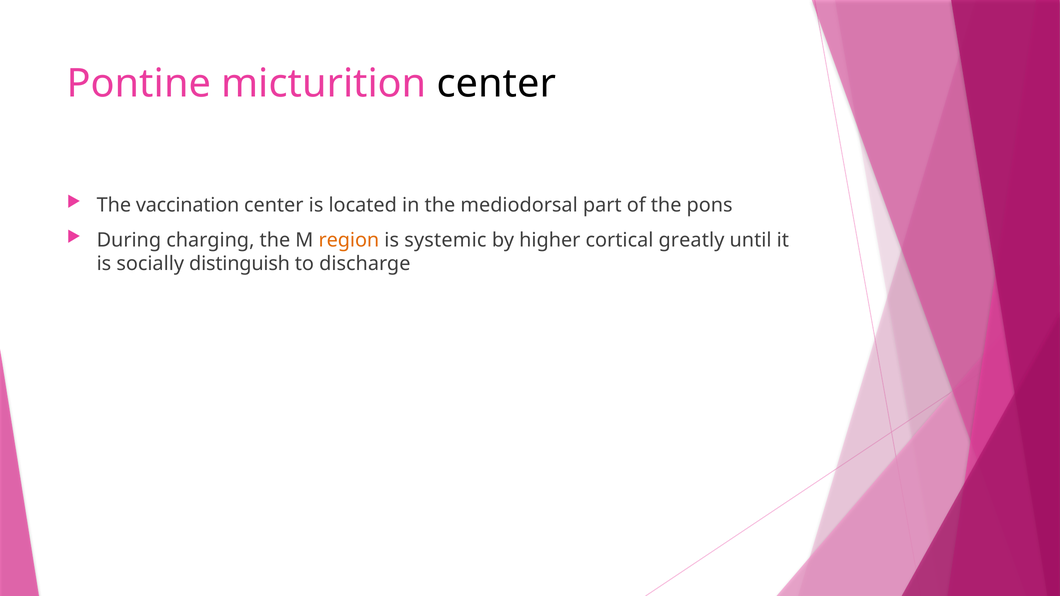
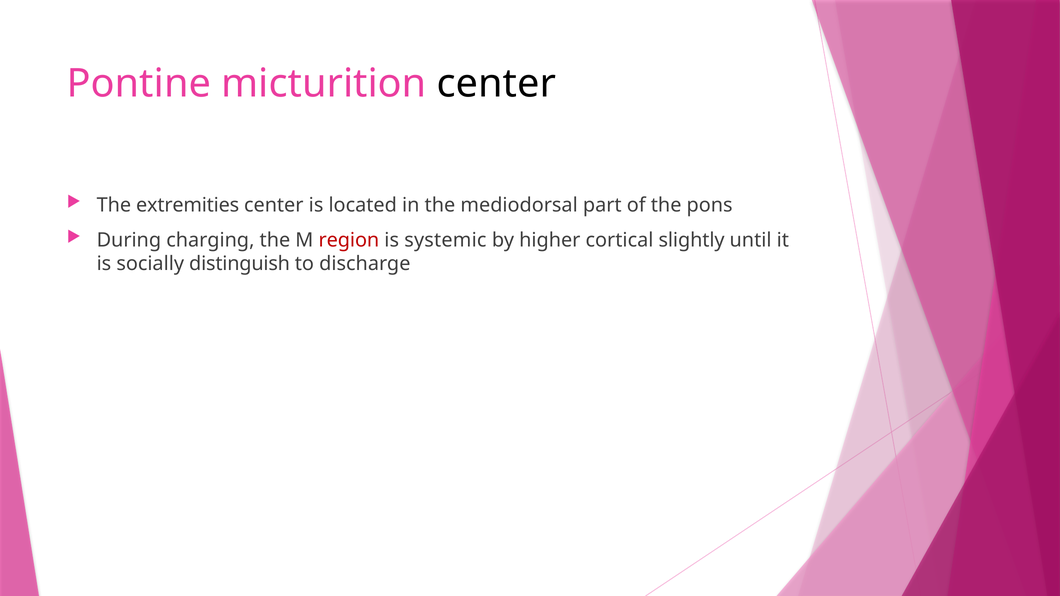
vaccination: vaccination -> extremities
region colour: orange -> red
greatly: greatly -> slightly
